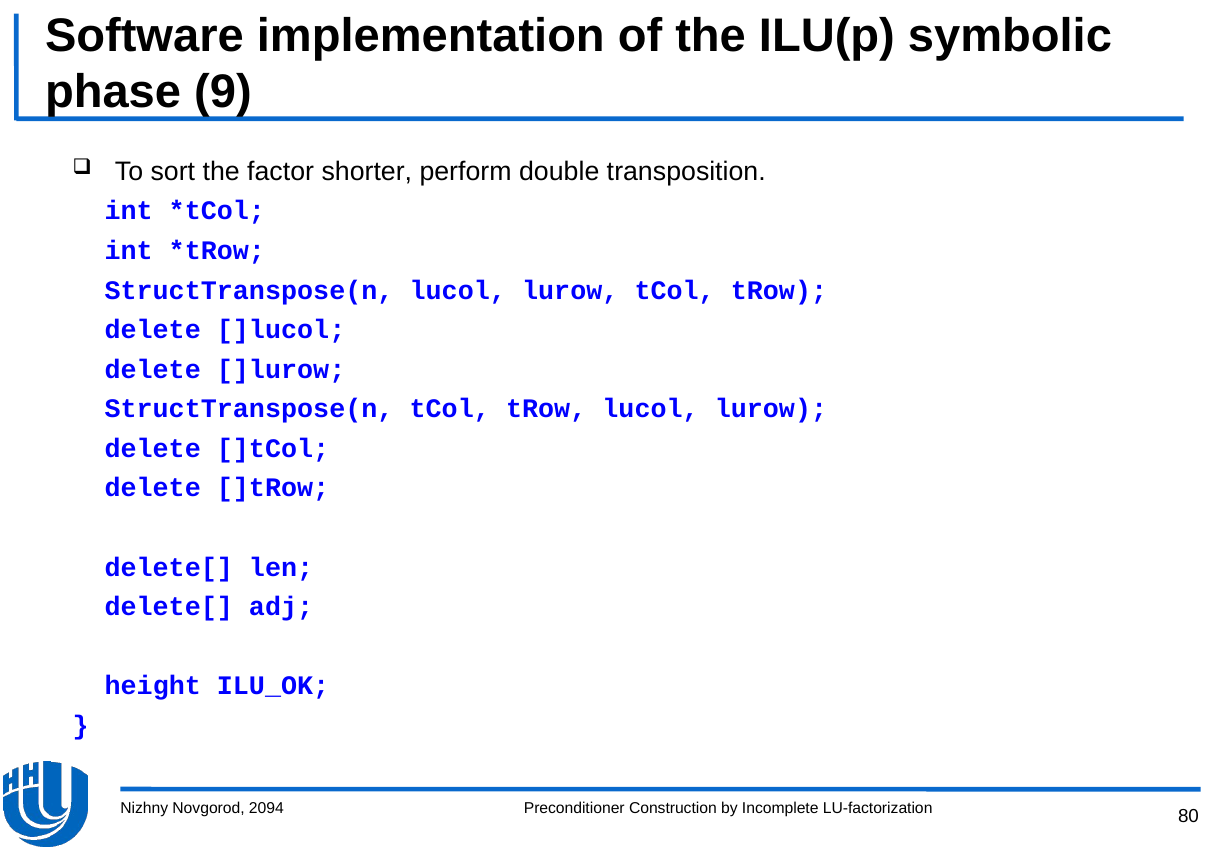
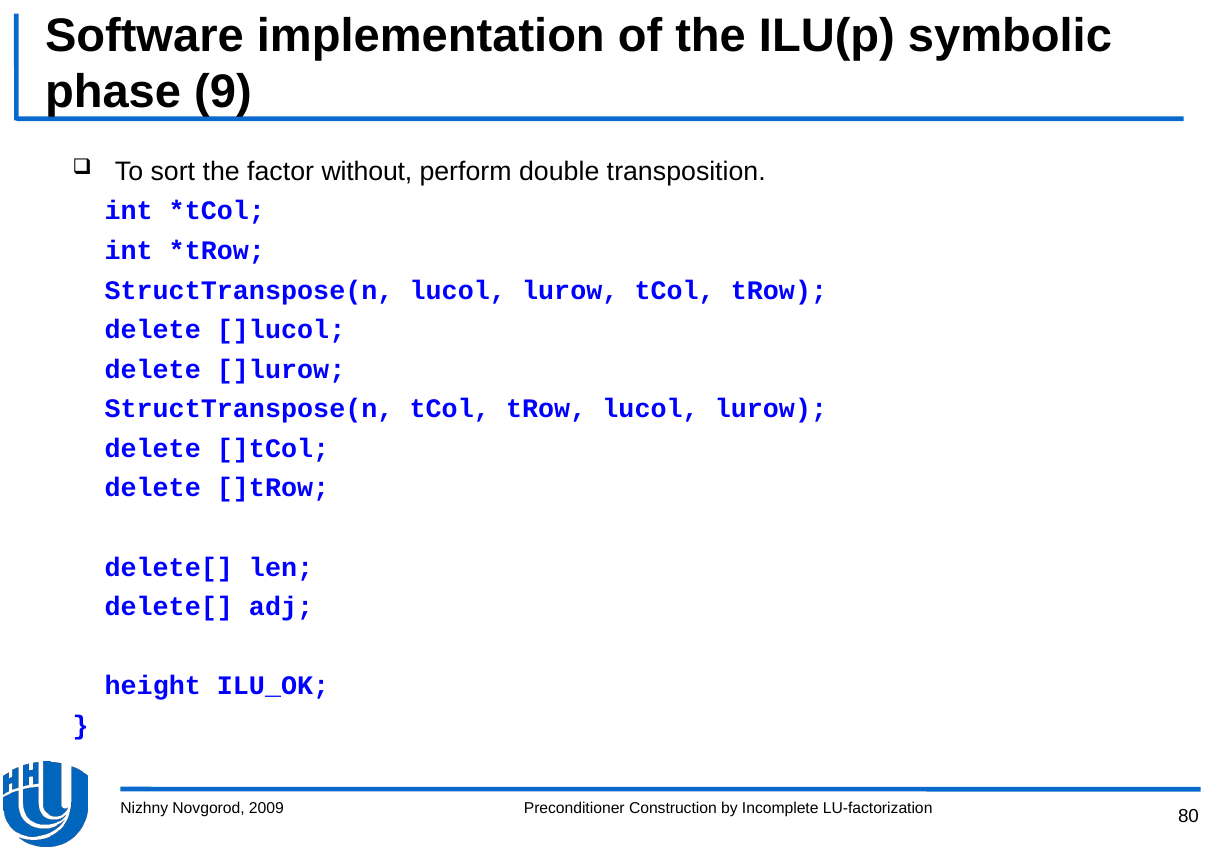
shorter: shorter -> without
2094: 2094 -> 2009
